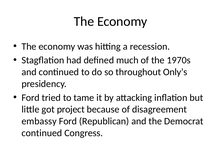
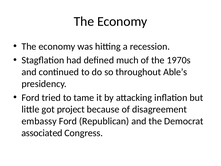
Only’s: Only’s -> Able’s
continued at (42, 133): continued -> associated
